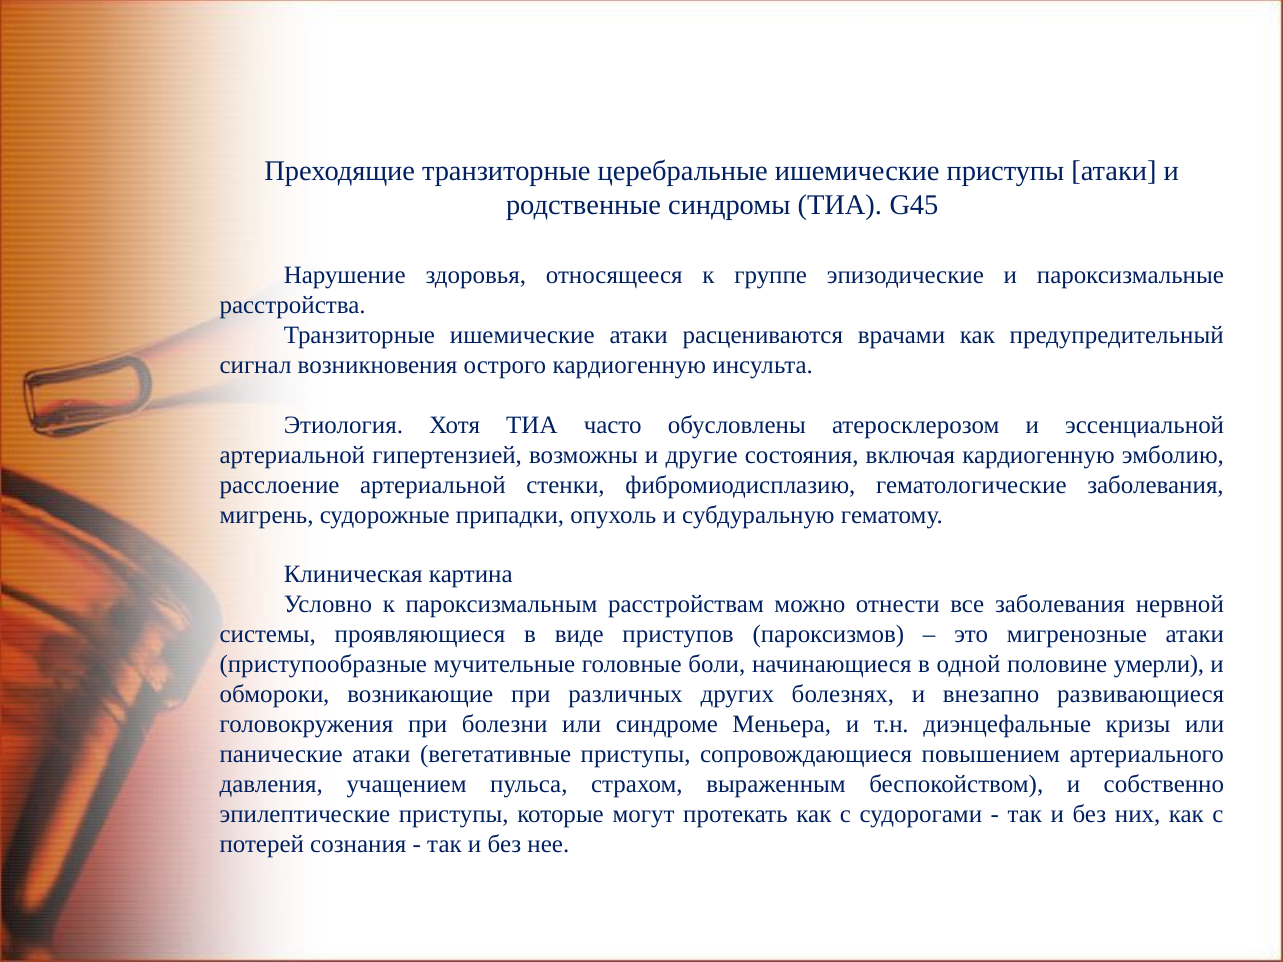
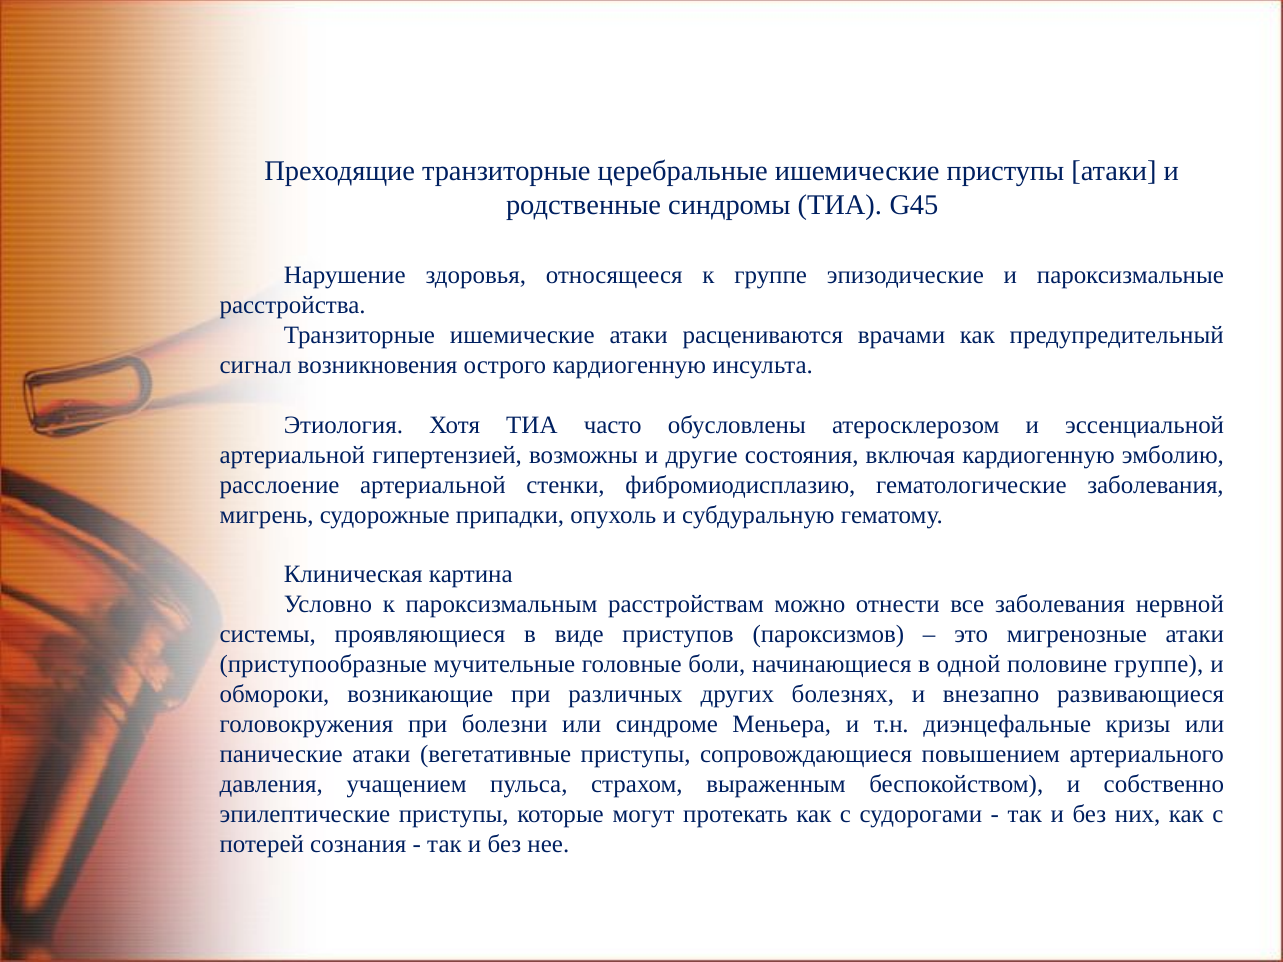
половине умерли: умерли -> группе
